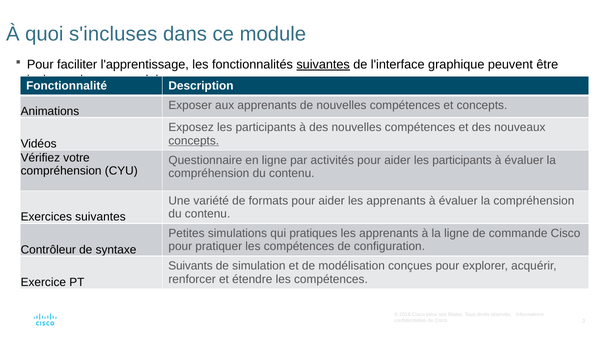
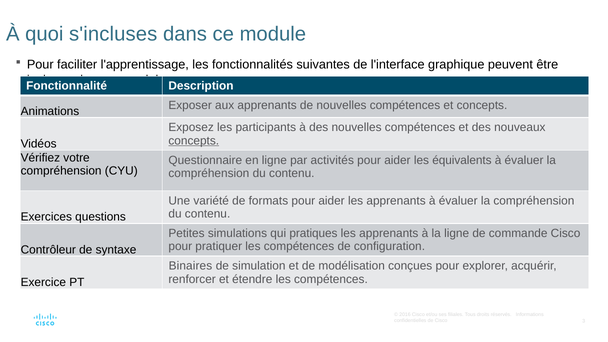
suivantes at (323, 65) underline: present -> none
aider les participants: participants -> équivalents
Exercices suivantes: suivantes -> questions
Suivants: Suivants -> Binaires
